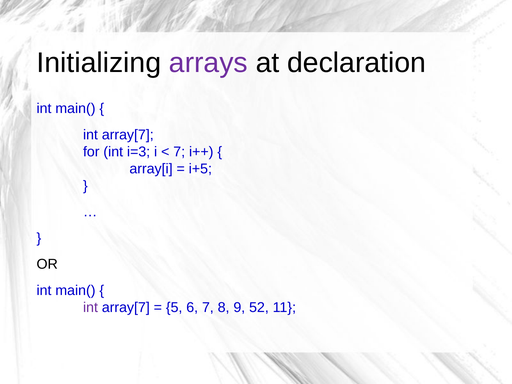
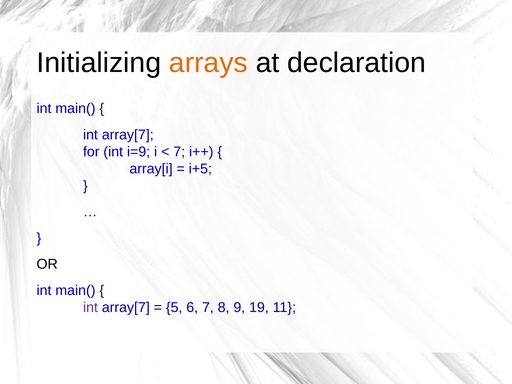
arrays colour: purple -> orange
i=3: i=3 -> i=9
52: 52 -> 19
